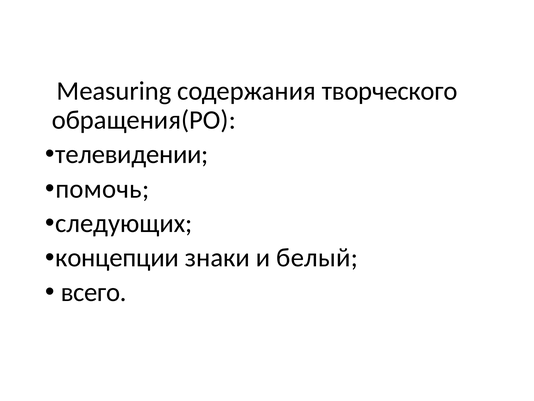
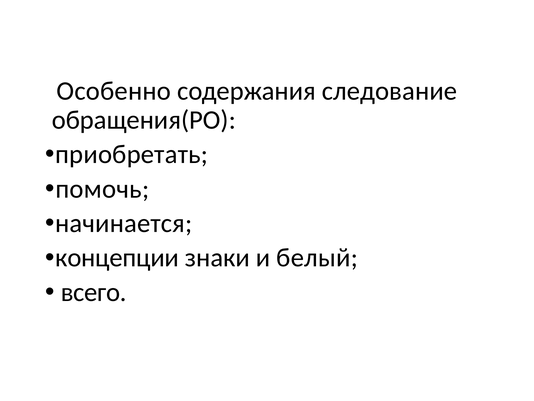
Measuring: Measuring -> Особенно
творческого: творческого -> следование
телевидении: телевидении -> приобретать
следующих: следующих -> начинается
